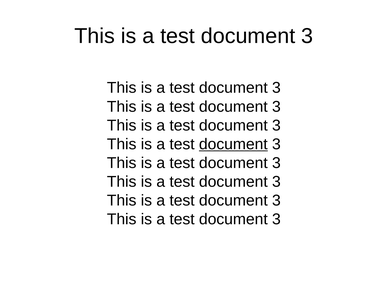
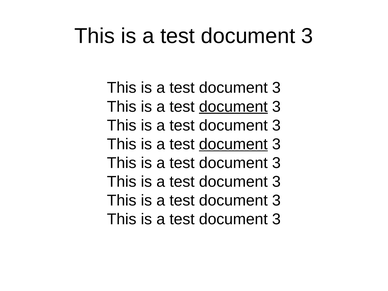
document at (233, 107) underline: none -> present
